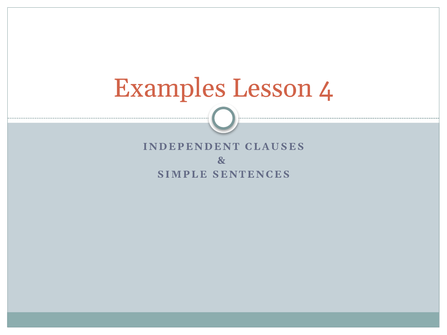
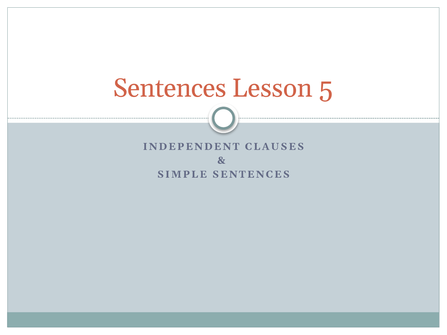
Examples at (170, 88): Examples -> Sentences
4: 4 -> 5
